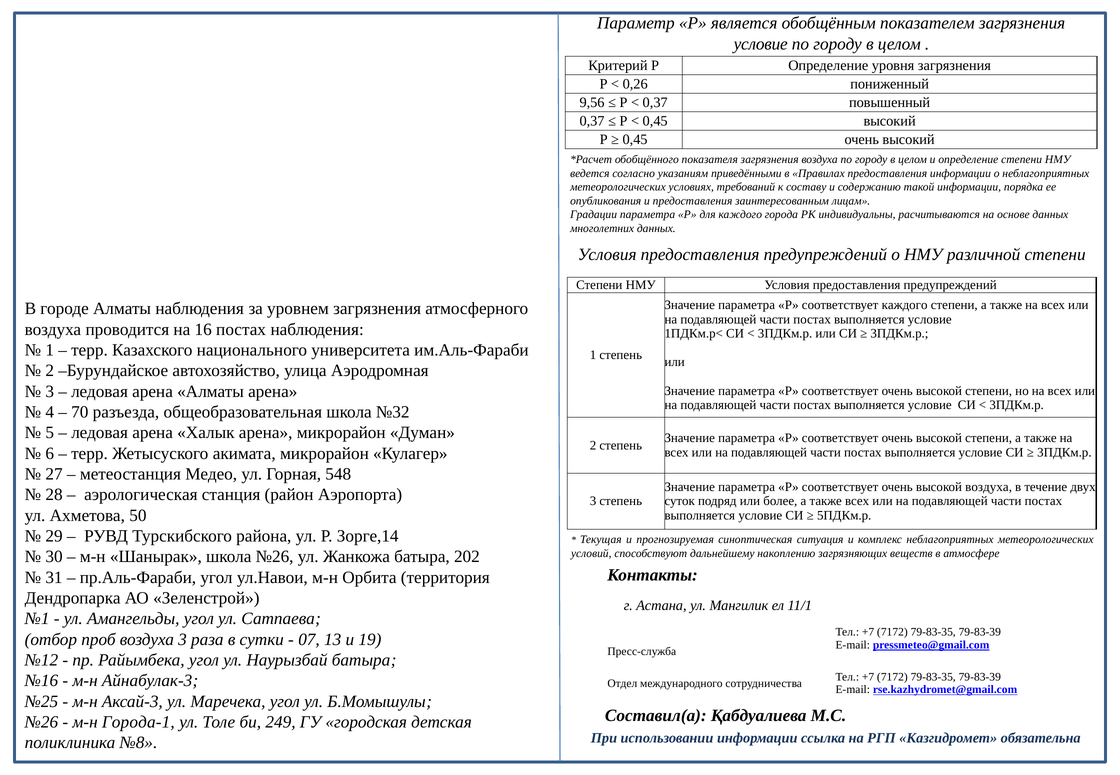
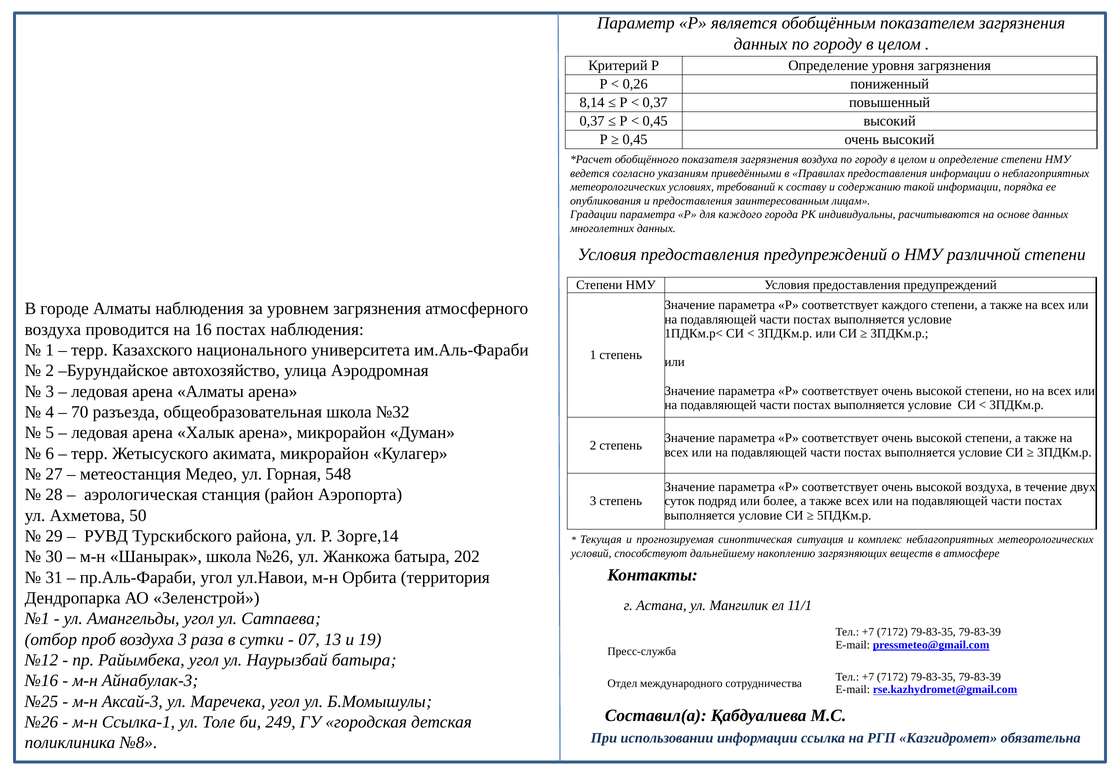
условие at (761, 44): условие -> данных
9,56: 9,56 -> 8,14
Города-1: Города-1 -> Ссылка-1
